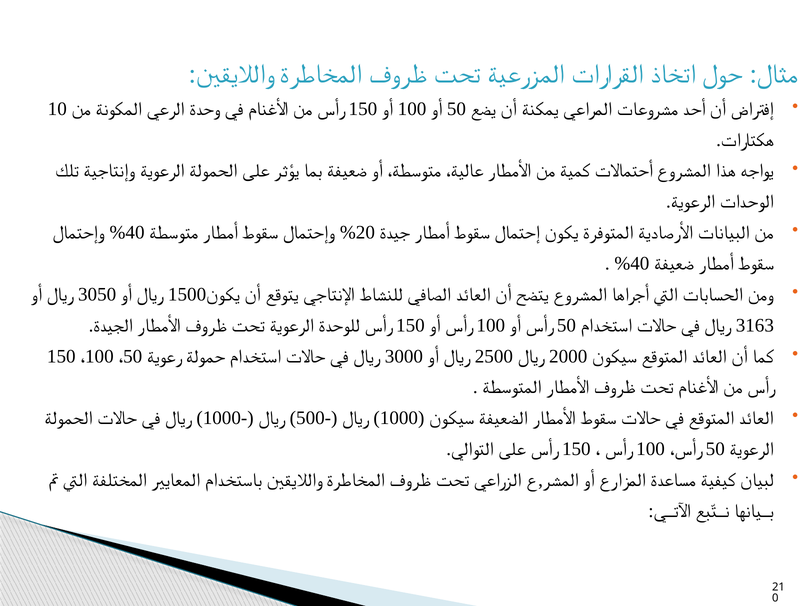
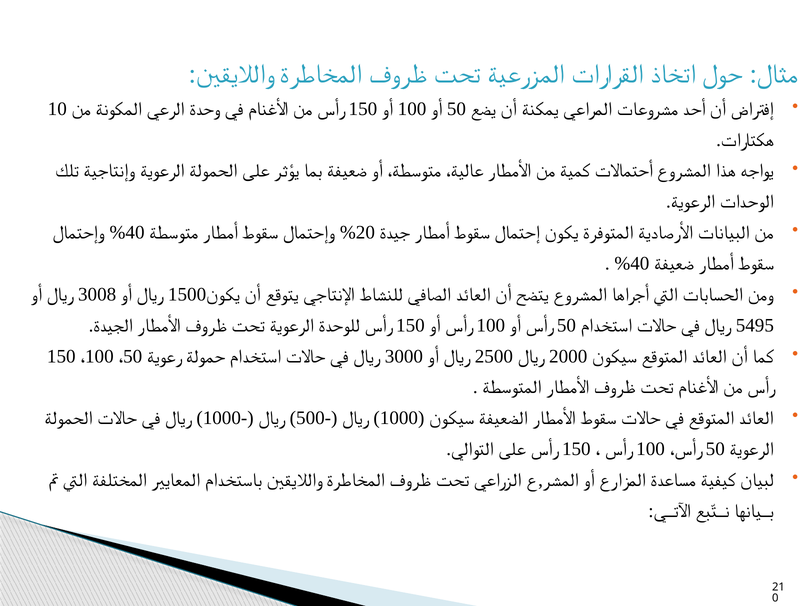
3050: 3050 -> 3008
3163: 3163 -> 5495
